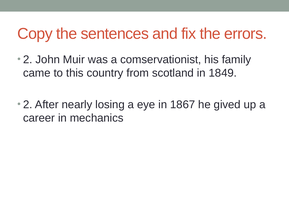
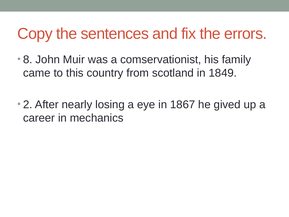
2 at (28, 60): 2 -> 8
